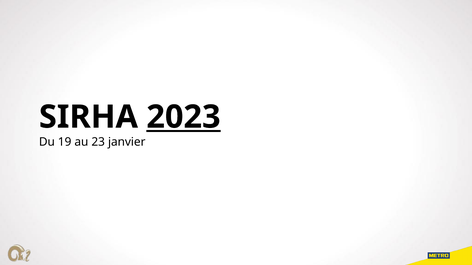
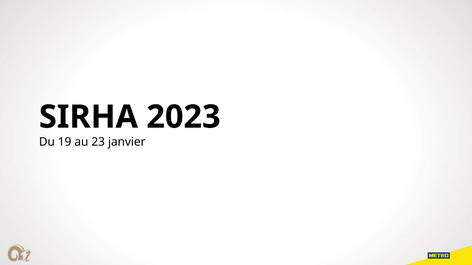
2023 underline: present -> none
